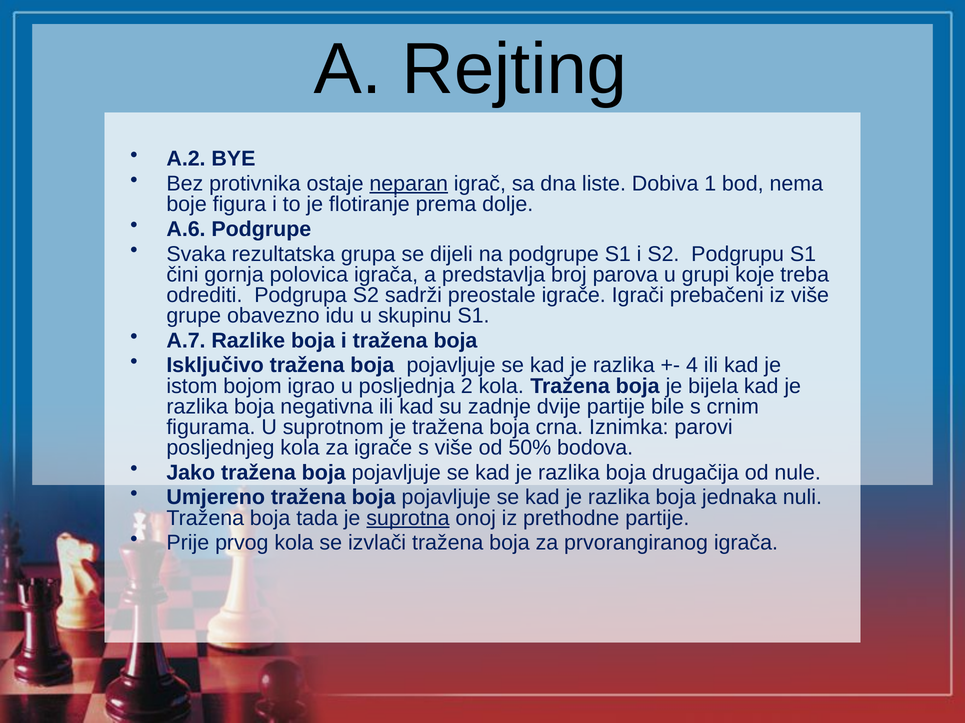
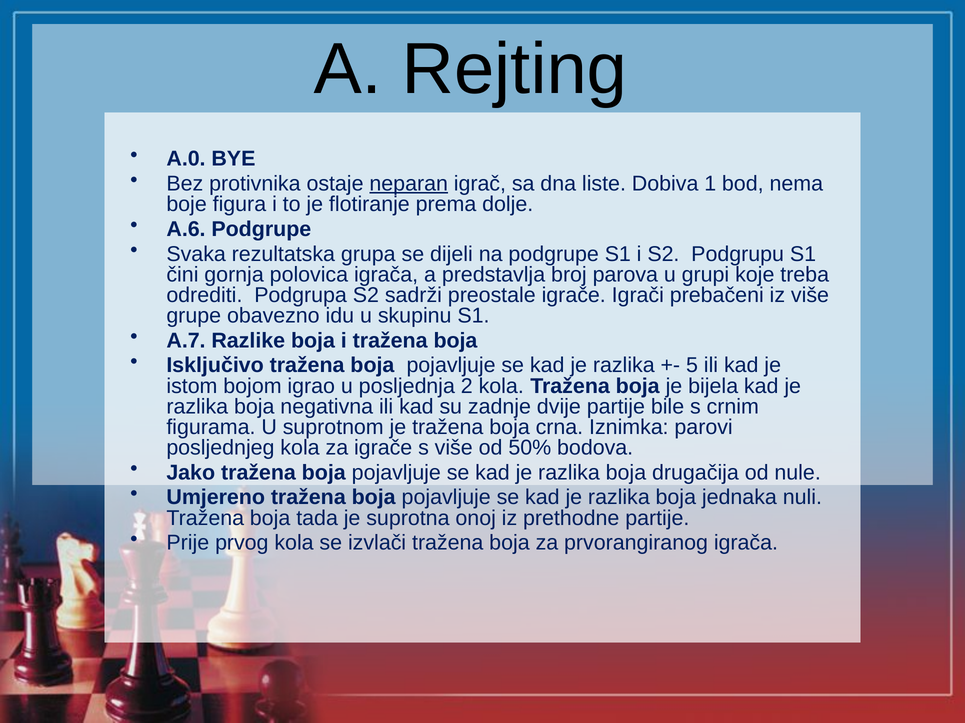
A.2: A.2 -> A.0
4: 4 -> 5
suprotna underline: present -> none
